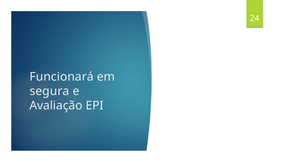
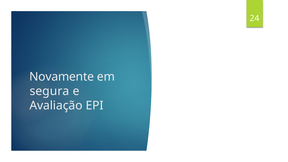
Funcionará: Funcionará -> Novamente
